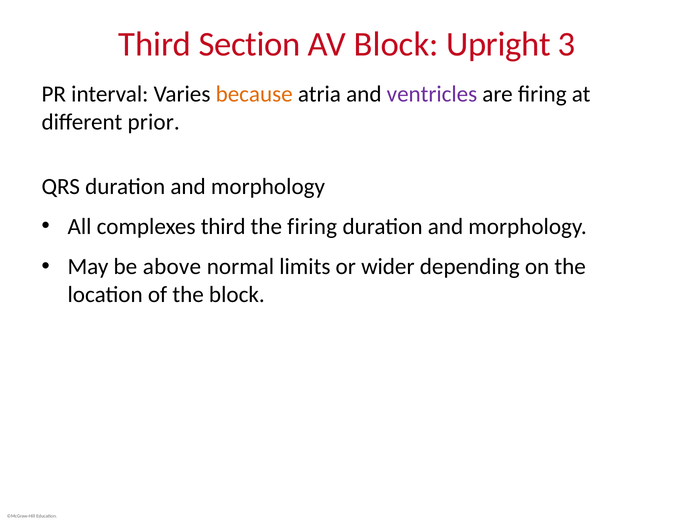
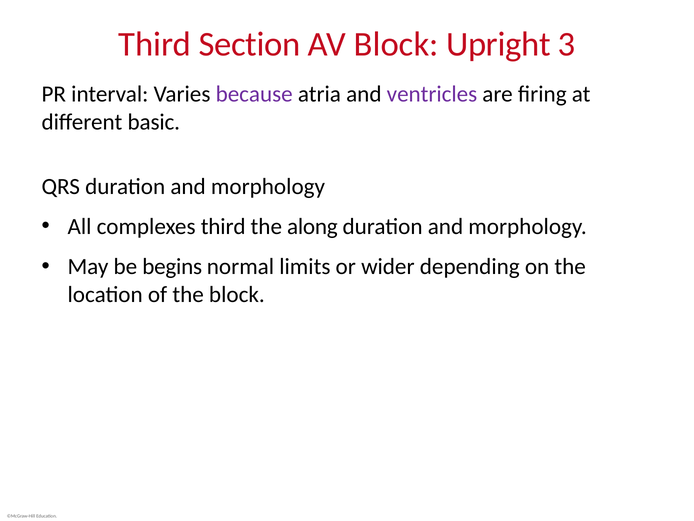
because colour: orange -> purple
prior: prior -> basic
the firing: firing -> along
above: above -> begins
